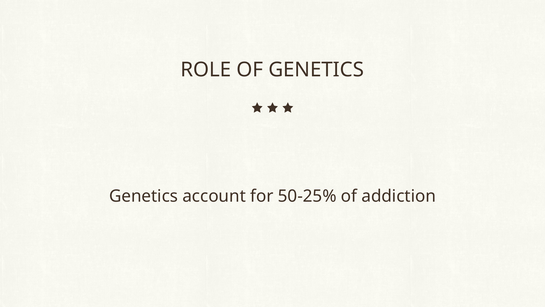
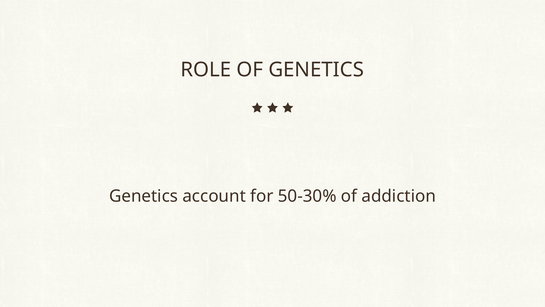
50-25%: 50-25% -> 50-30%
